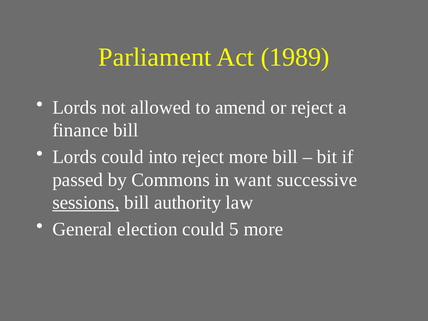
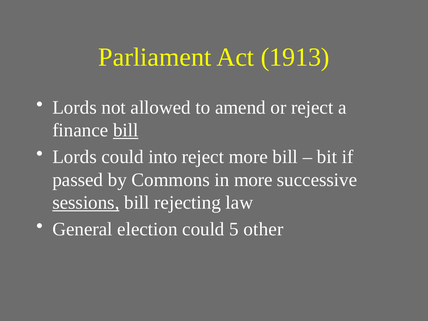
1989: 1989 -> 1913
bill at (126, 130) underline: none -> present
in want: want -> more
authority: authority -> rejecting
5 more: more -> other
